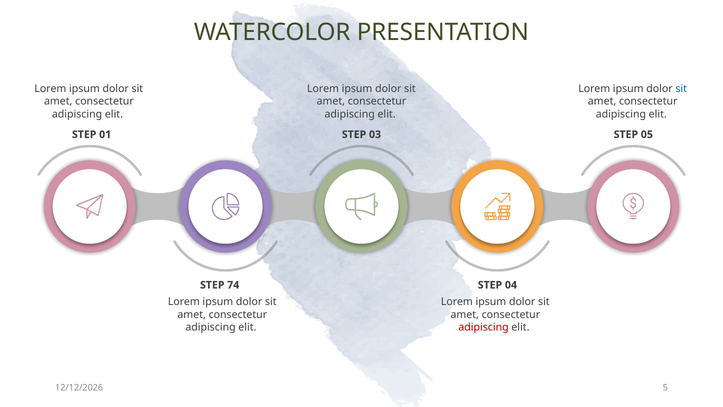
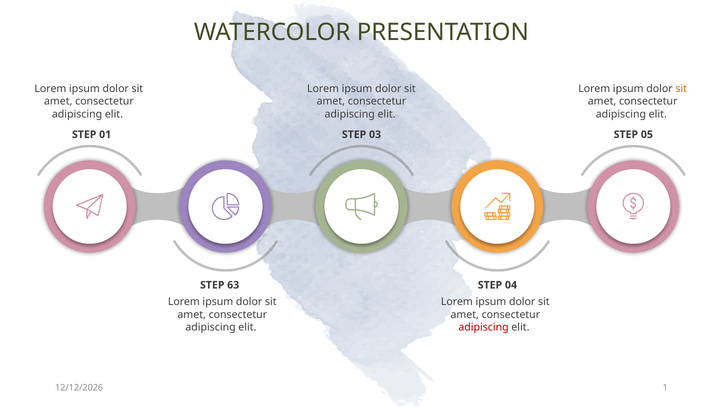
sit at (681, 89) colour: blue -> orange
74: 74 -> 63
5: 5 -> 1
